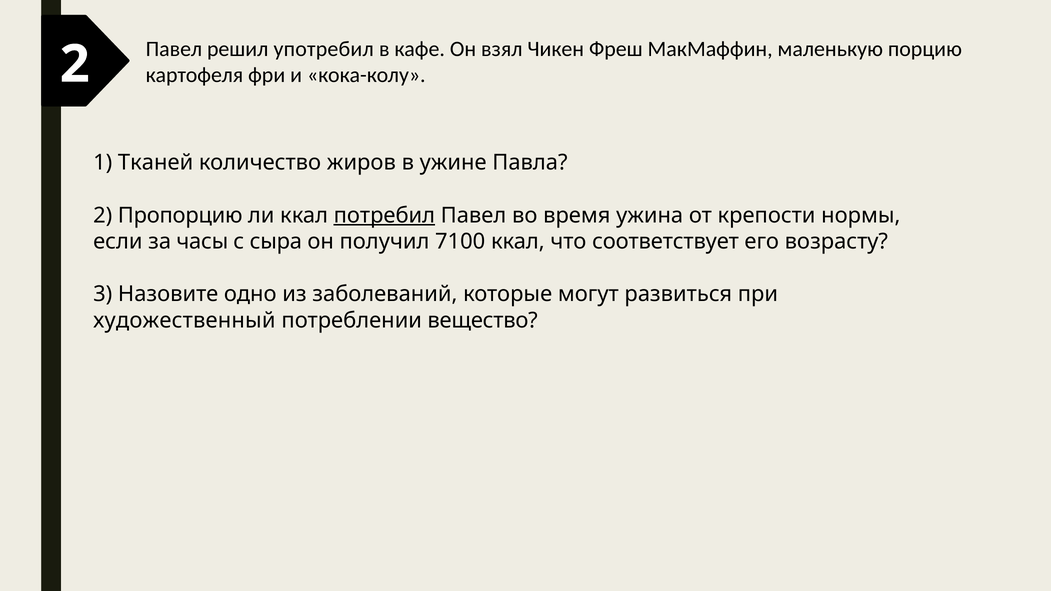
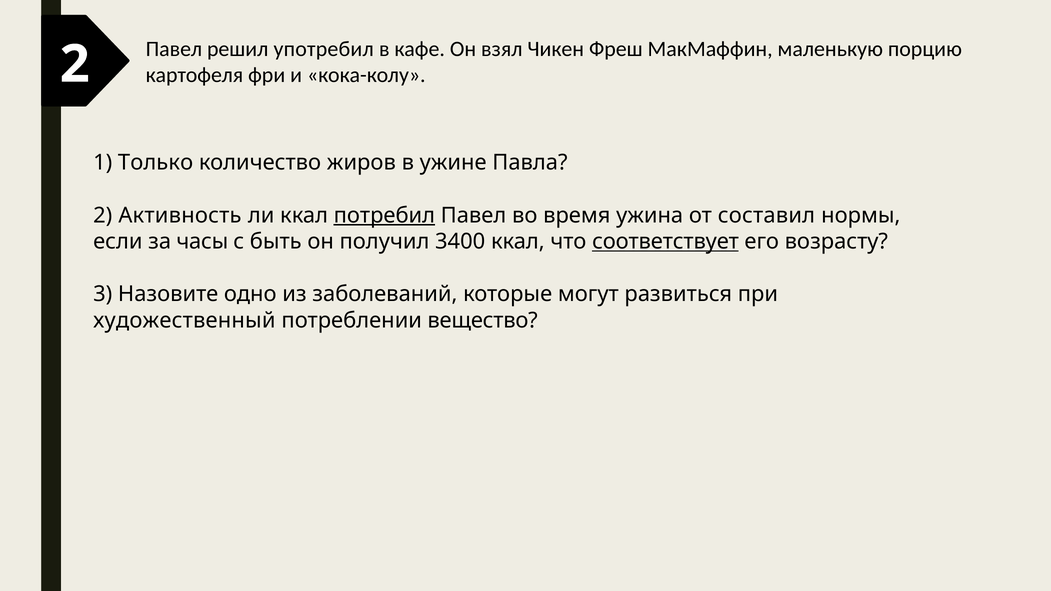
Тканей: Тканей -> Только
Пропорцию: Пропорцию -> Активность
крепости: крепости -> составил
сыра: сыра -> быть
7100: 7100 -> 3400
соответствует underline: none -> present
